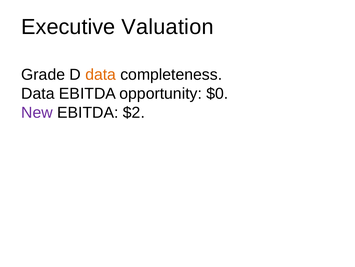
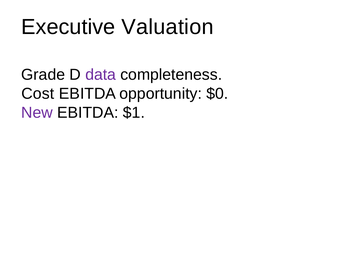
data at (101, 74) colour: orange -> purple
Data at (38, 93): Data -> Cost
$2: $2 -> $1
